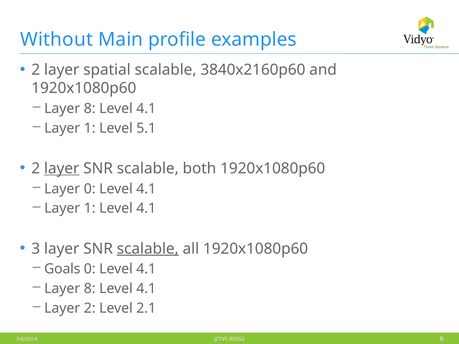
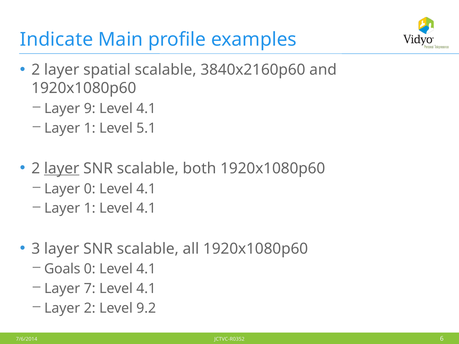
Without: Without -> Indicate
8 at (90, 109): 8 -> 9
scalable at (148, 249) underline: present -> none
8 at (90, 289): 8 -> 7
2.1: 2.1 -> 9.2
